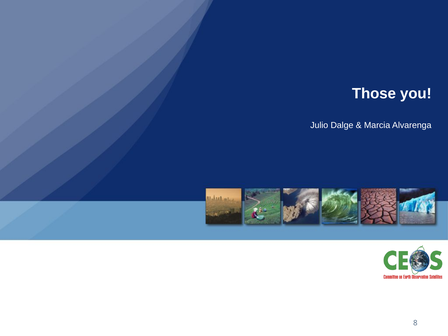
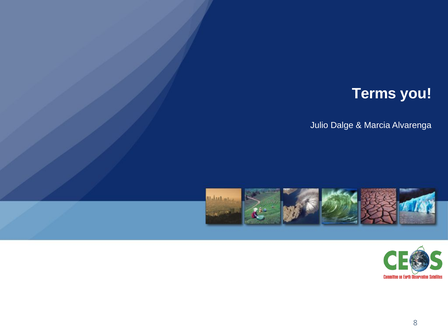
Those: Those -> Terms
